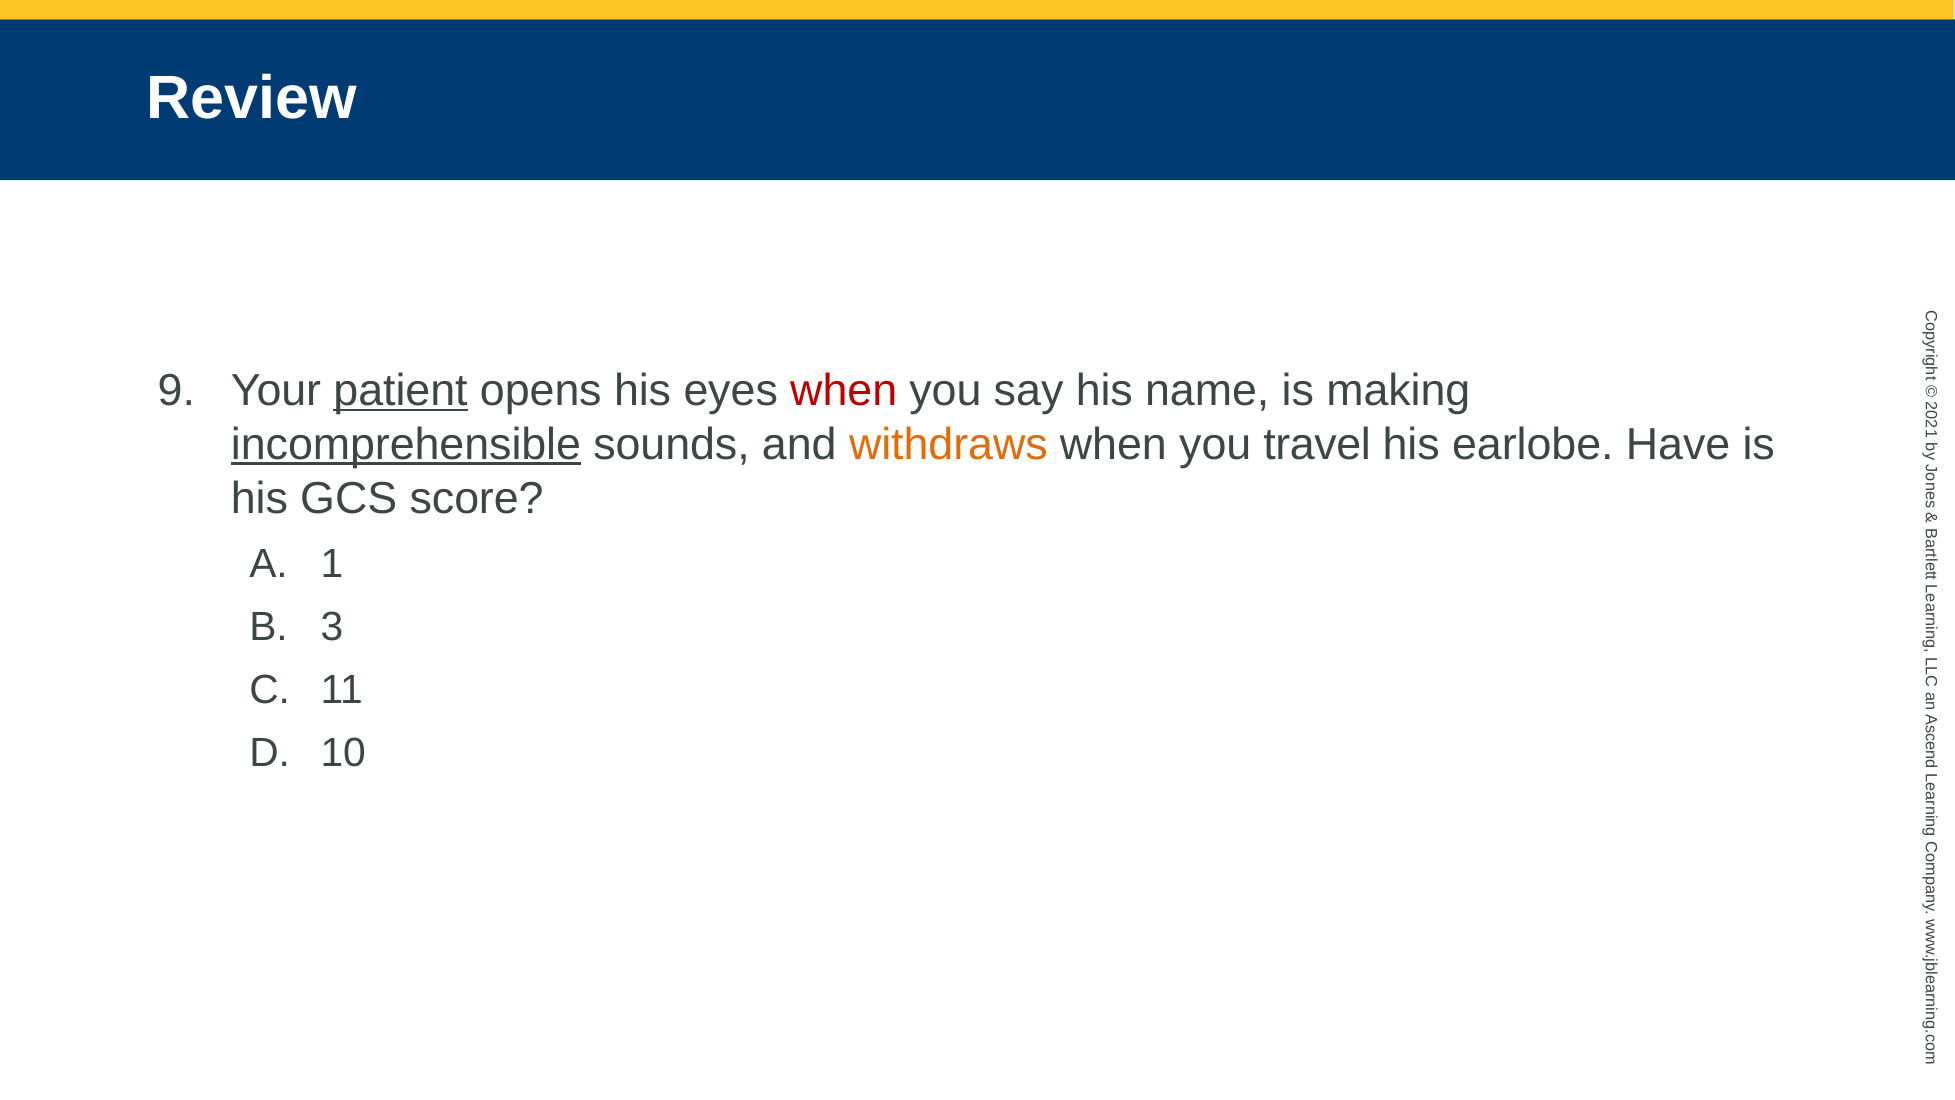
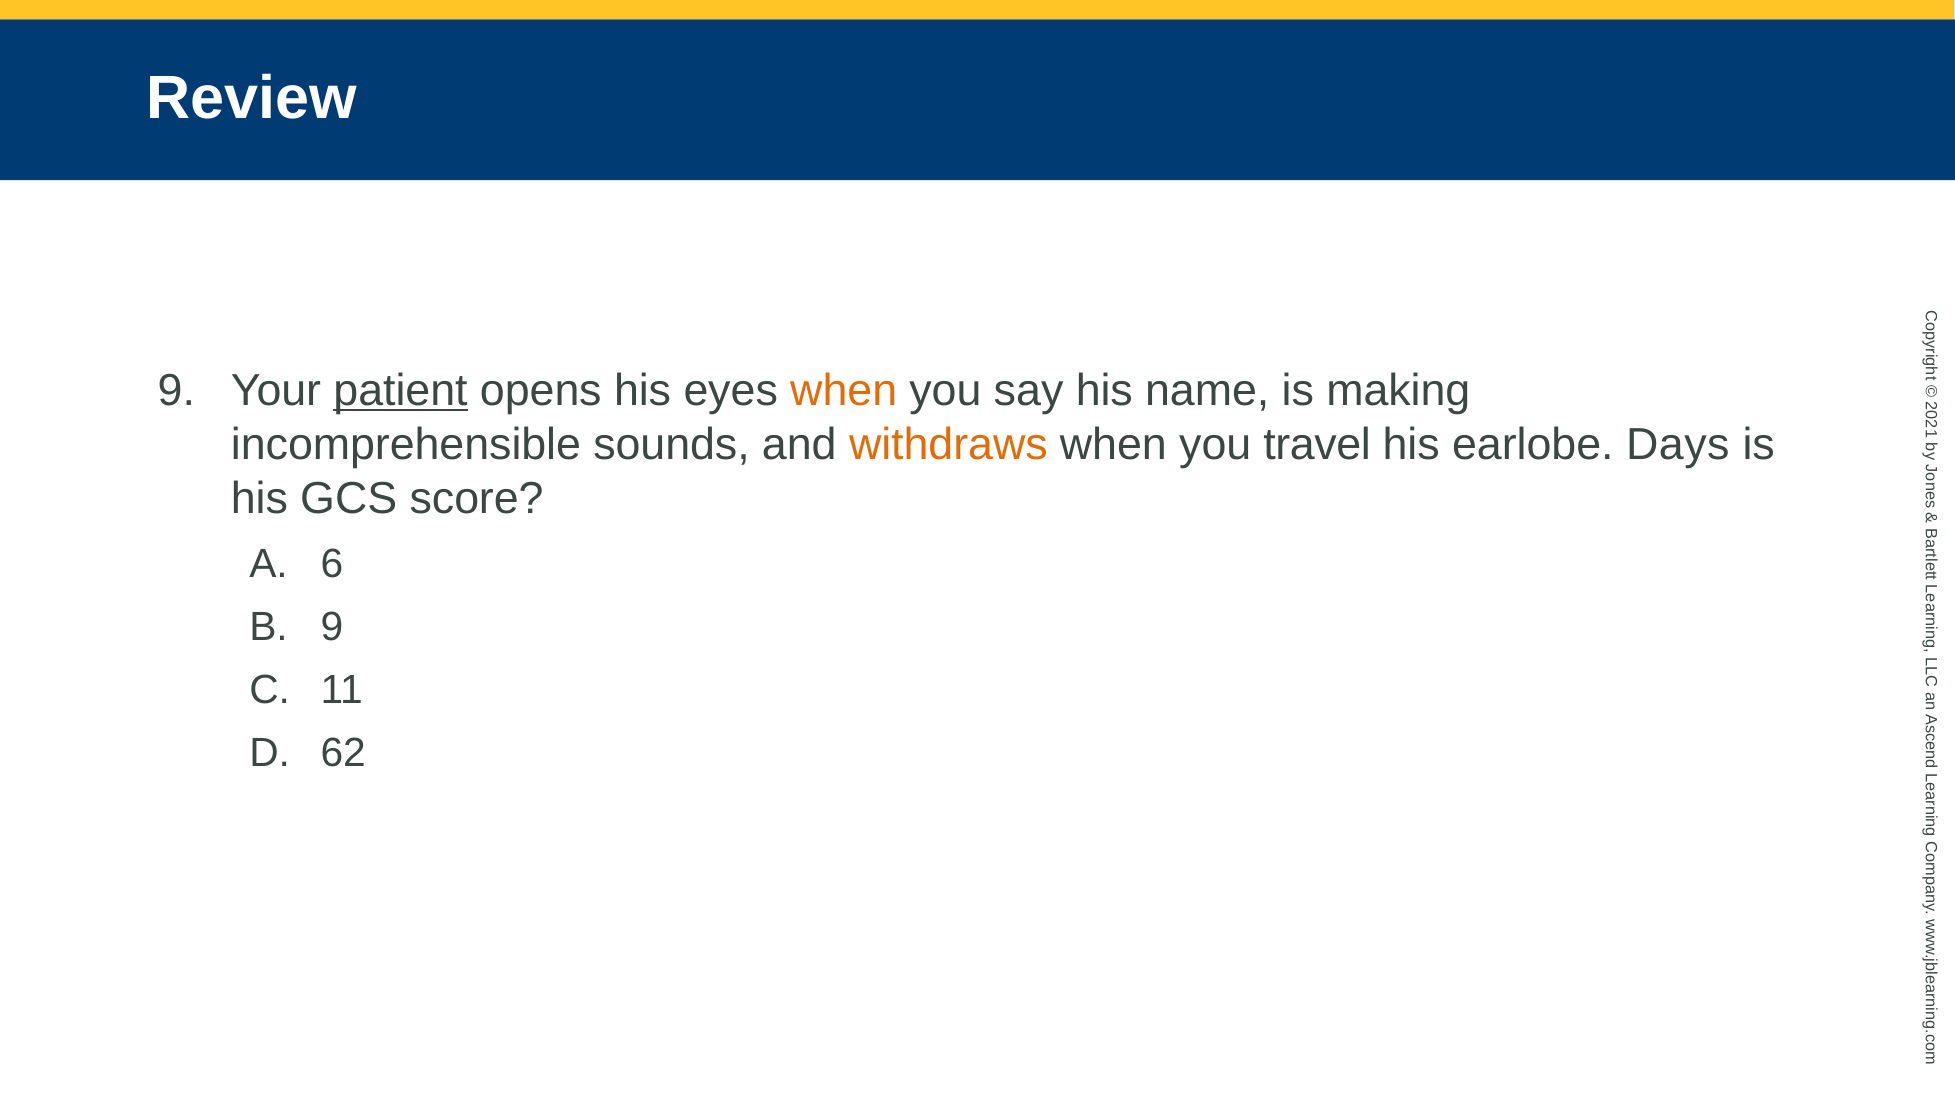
when at (844, 391) colour: red -> orange
incomprehensible underline: present -> none
Have: Have -> Days
1 at (332, 563): 1 -> 6
3 at (332, 627): 3 -> 9
10: 10 -> 62
